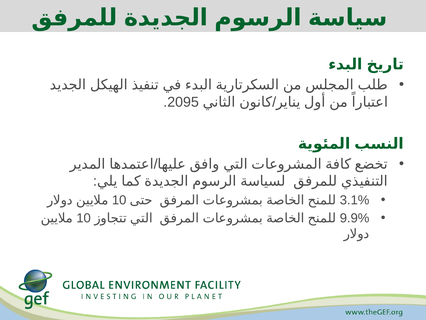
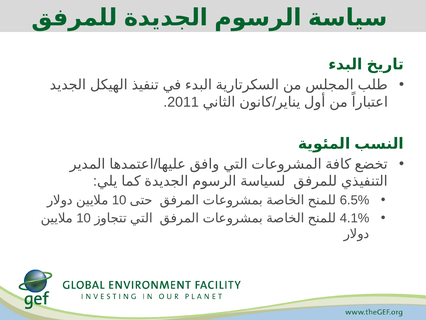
2095: 2095 -> 2011
3.1%: 3.1% -> 6.5%
9.9%: 9.9% -> 4.1%
